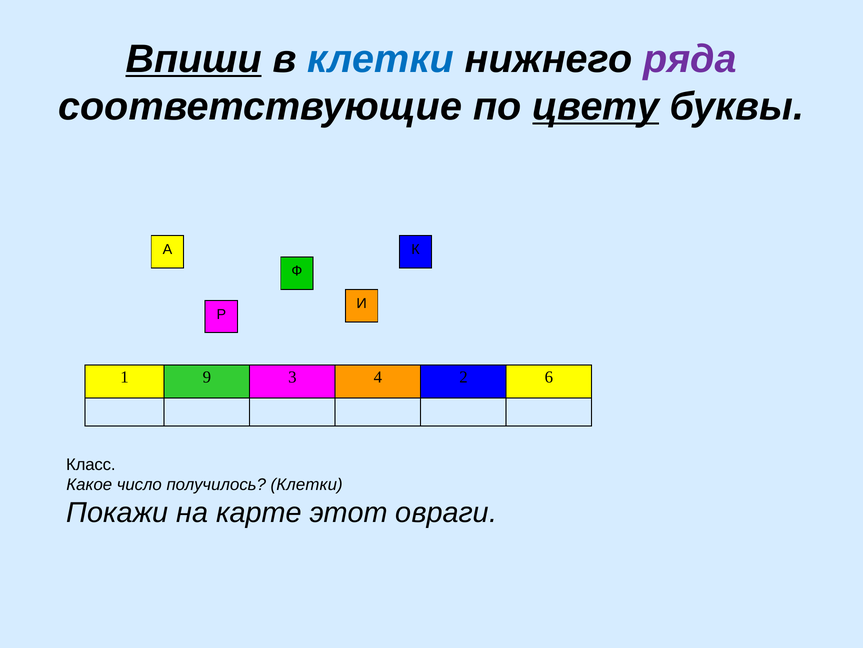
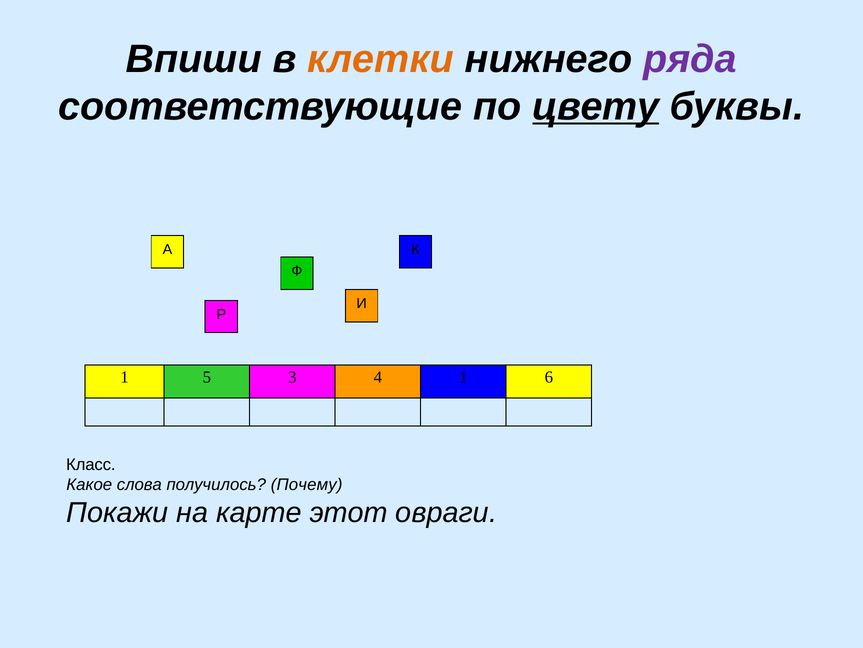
Впиши underline: present -> none
клетки at (381, 59) colour: blue -> orange
9: 9 -> 5
4 2: 2 -> 1
число: число -> слова
получилось Клетки: Клетки -> Почему
